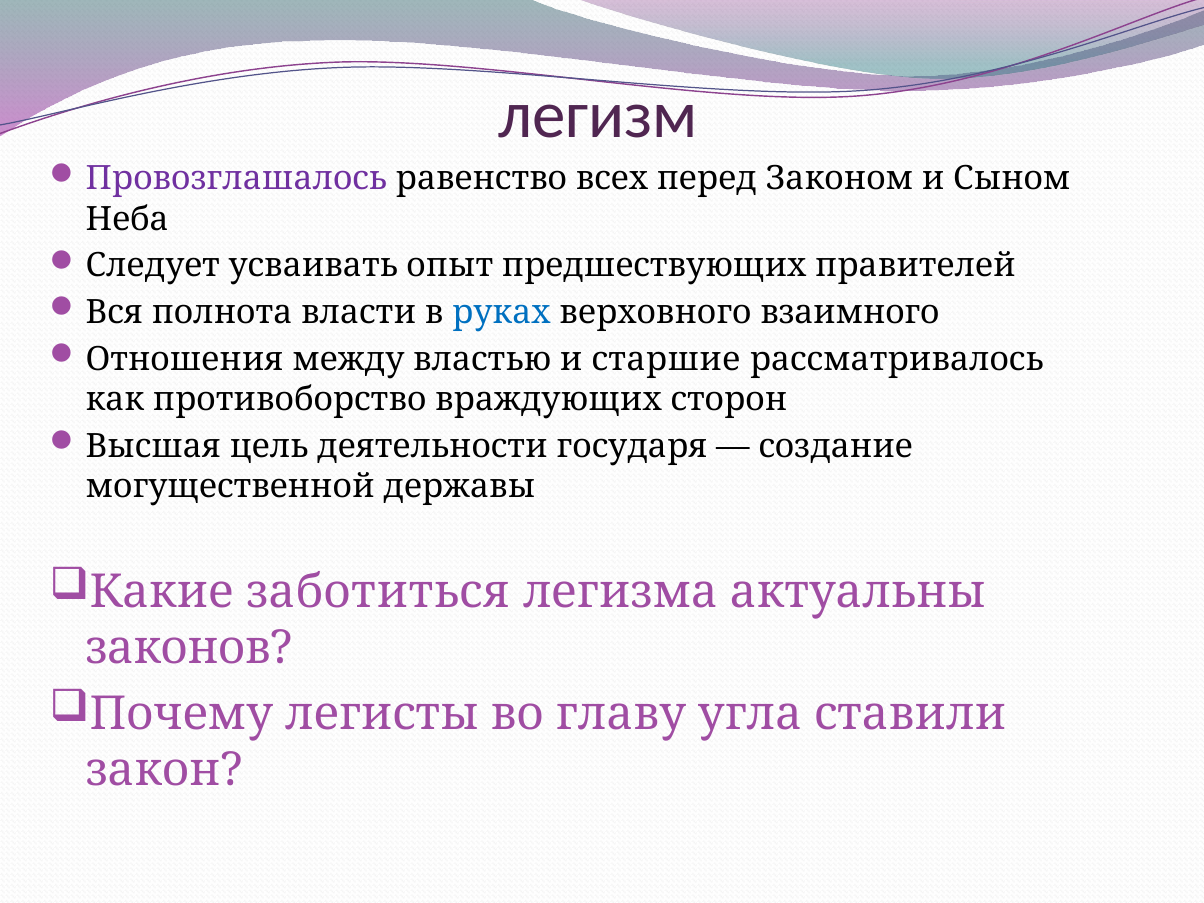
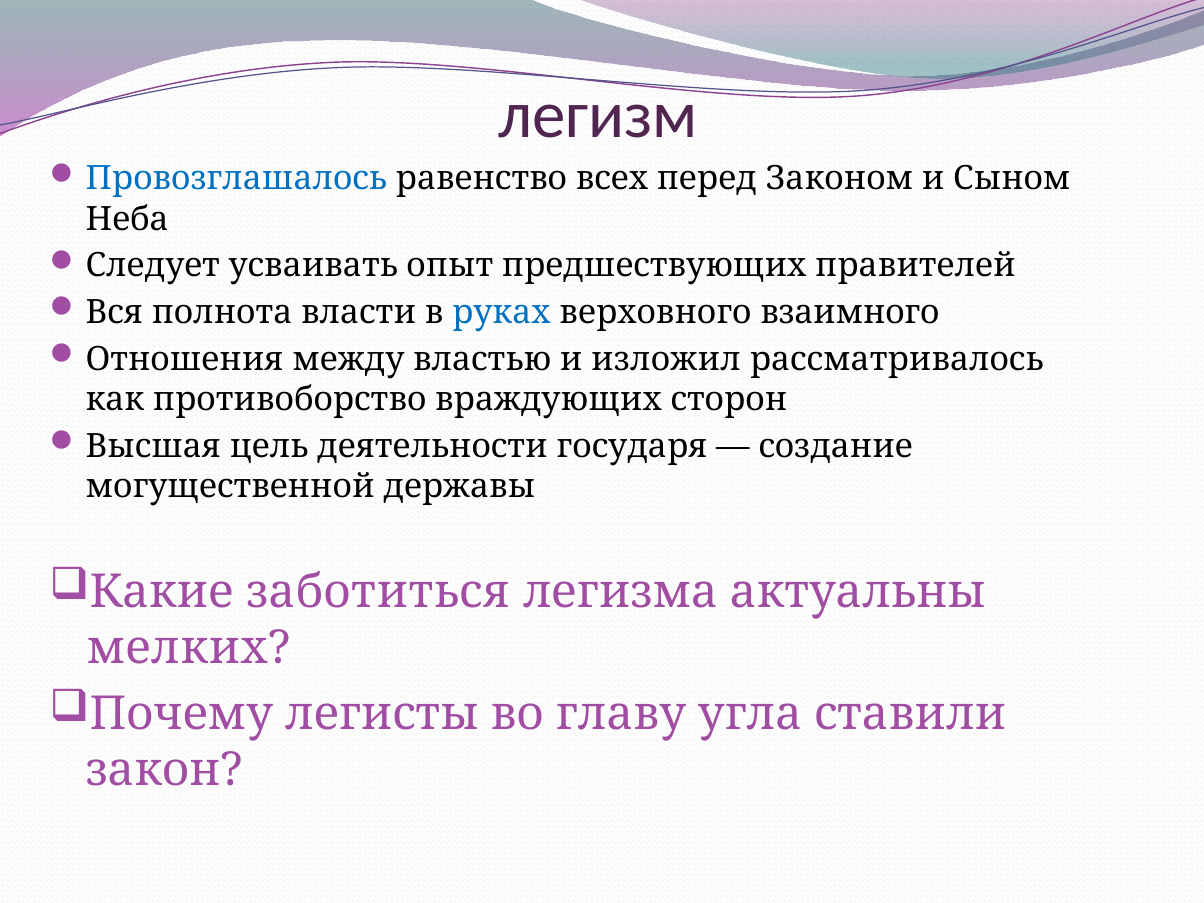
Провозглашалось colour: purple -> blue
старшие: старшие -> изложил
законов: законов -> мелких
